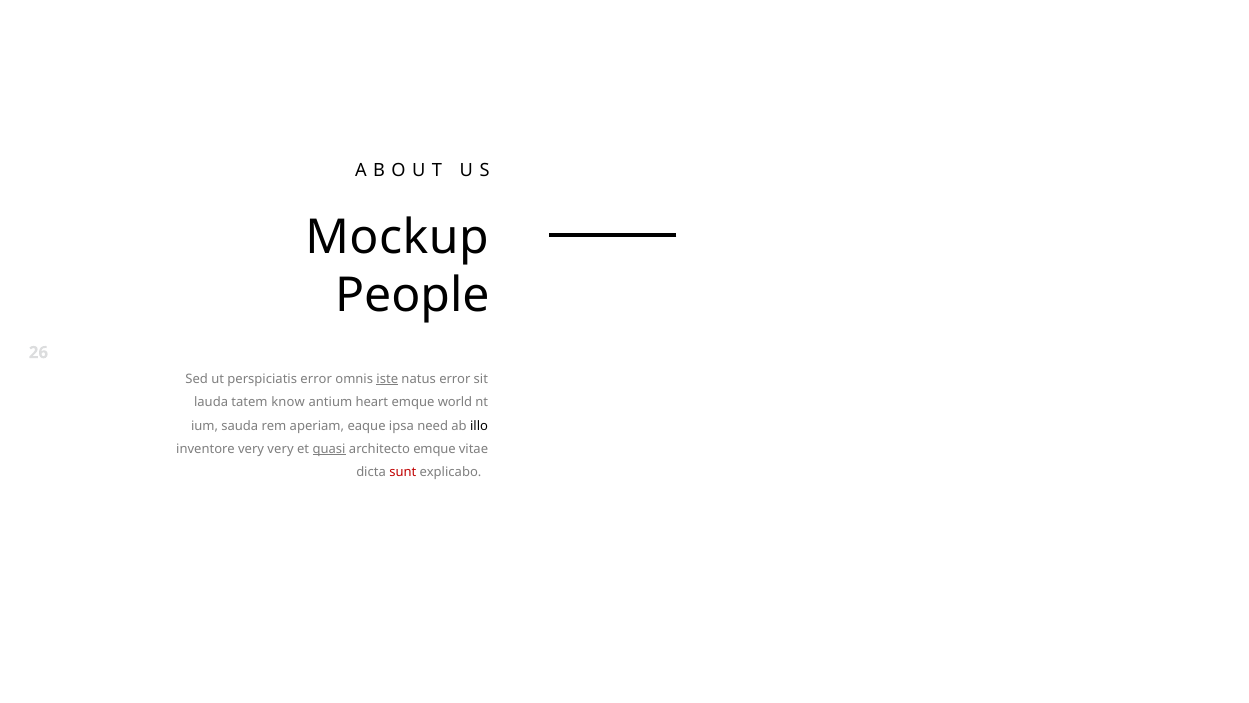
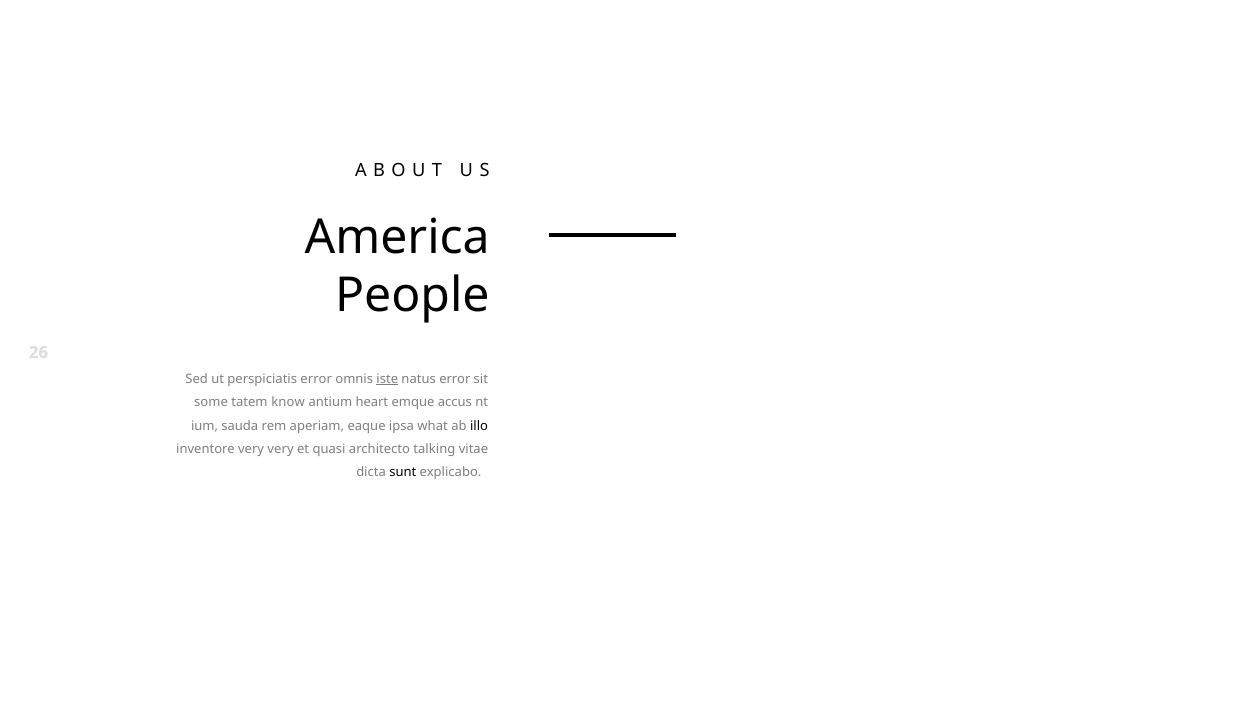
Mockup: Mockup -> America
lauda: lauda -> some
world: world -> accus
need: need -> what
quasi underline: present -> none
architecto emque: emque -> talking
sunt colour: red -> black
